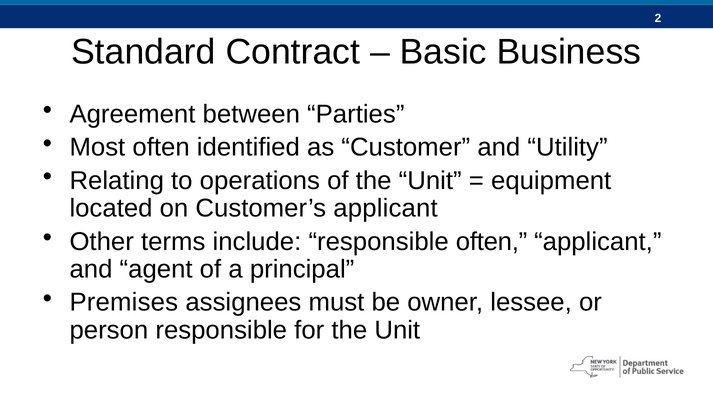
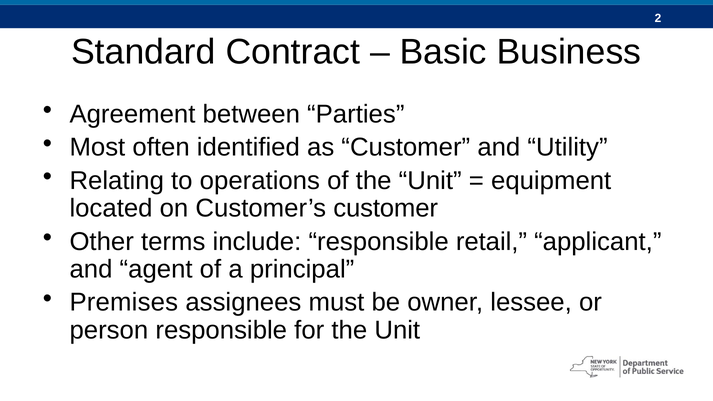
Customer’s applicant: applicant -> customer
responsible often: often -> retail
